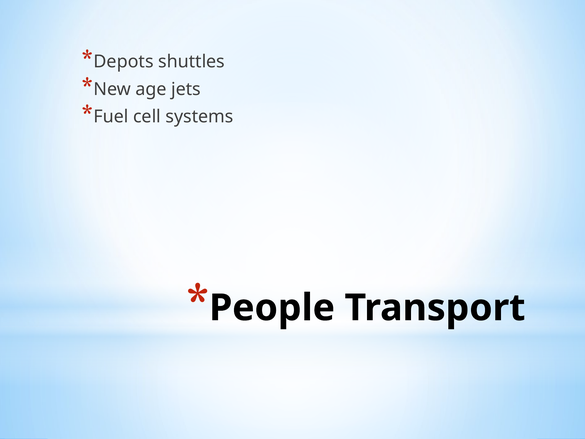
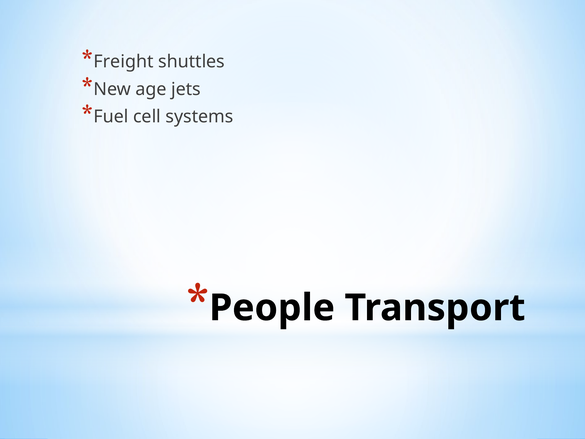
Depots: Depots -> Freight
